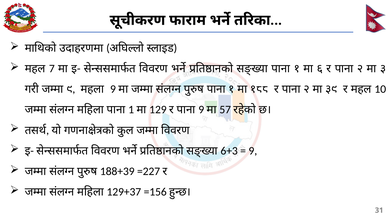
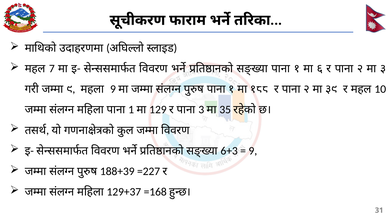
9 at (201, 110): 9 -> 3
57: 57 -> 35
=156: =156 -> =168
